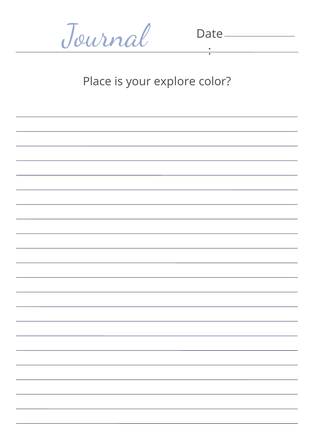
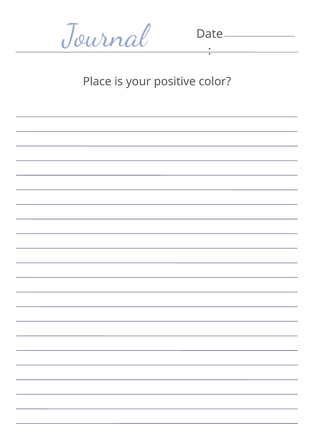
explore: explore -> positive
